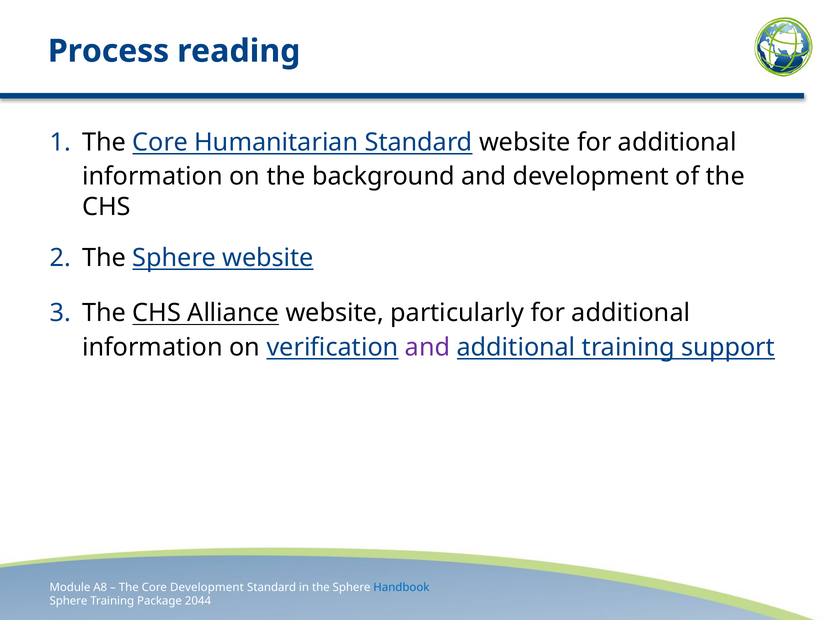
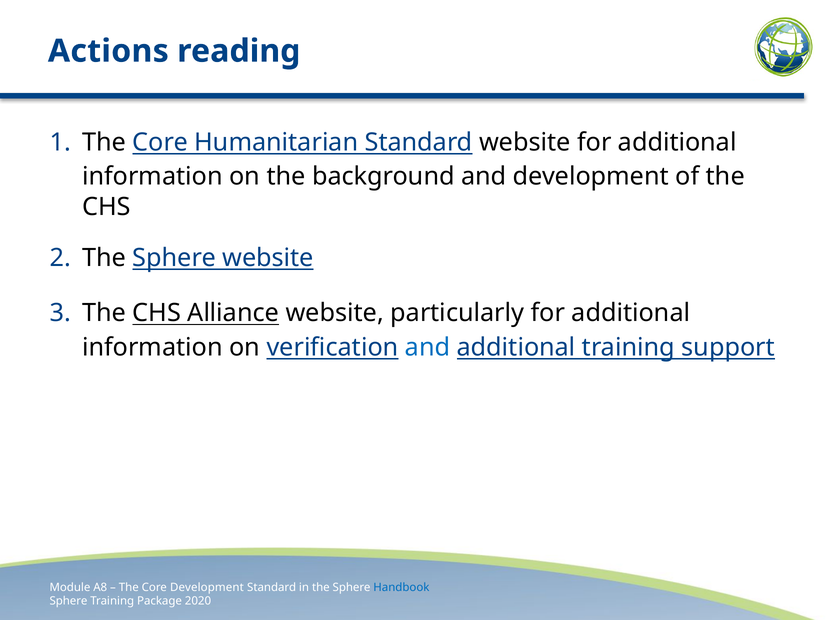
Process: Process -> Actions
and at (428, 348) colour: purple -> blue
2044: 2044 -> 2020
